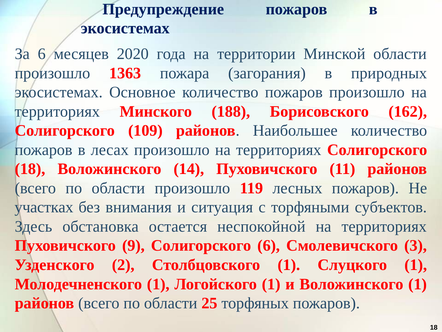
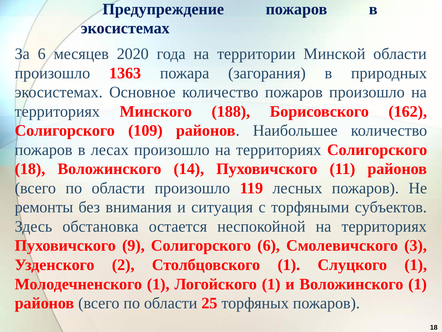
участках: участках -> ремонты
